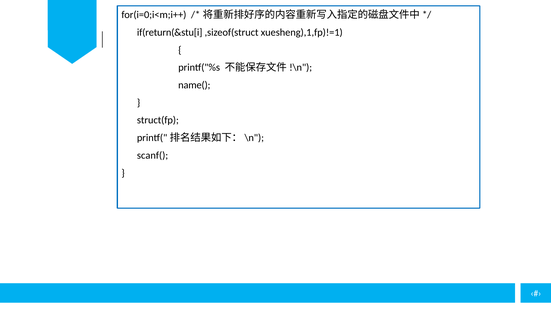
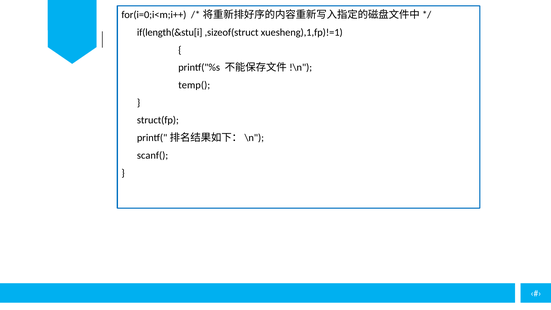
if(return(&stu[i: if(return(&stu[i -> if(length(&stu[i
name(: name( -> temp(
